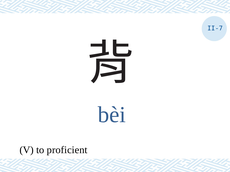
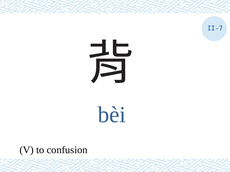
proficient: proficient -> confusion
